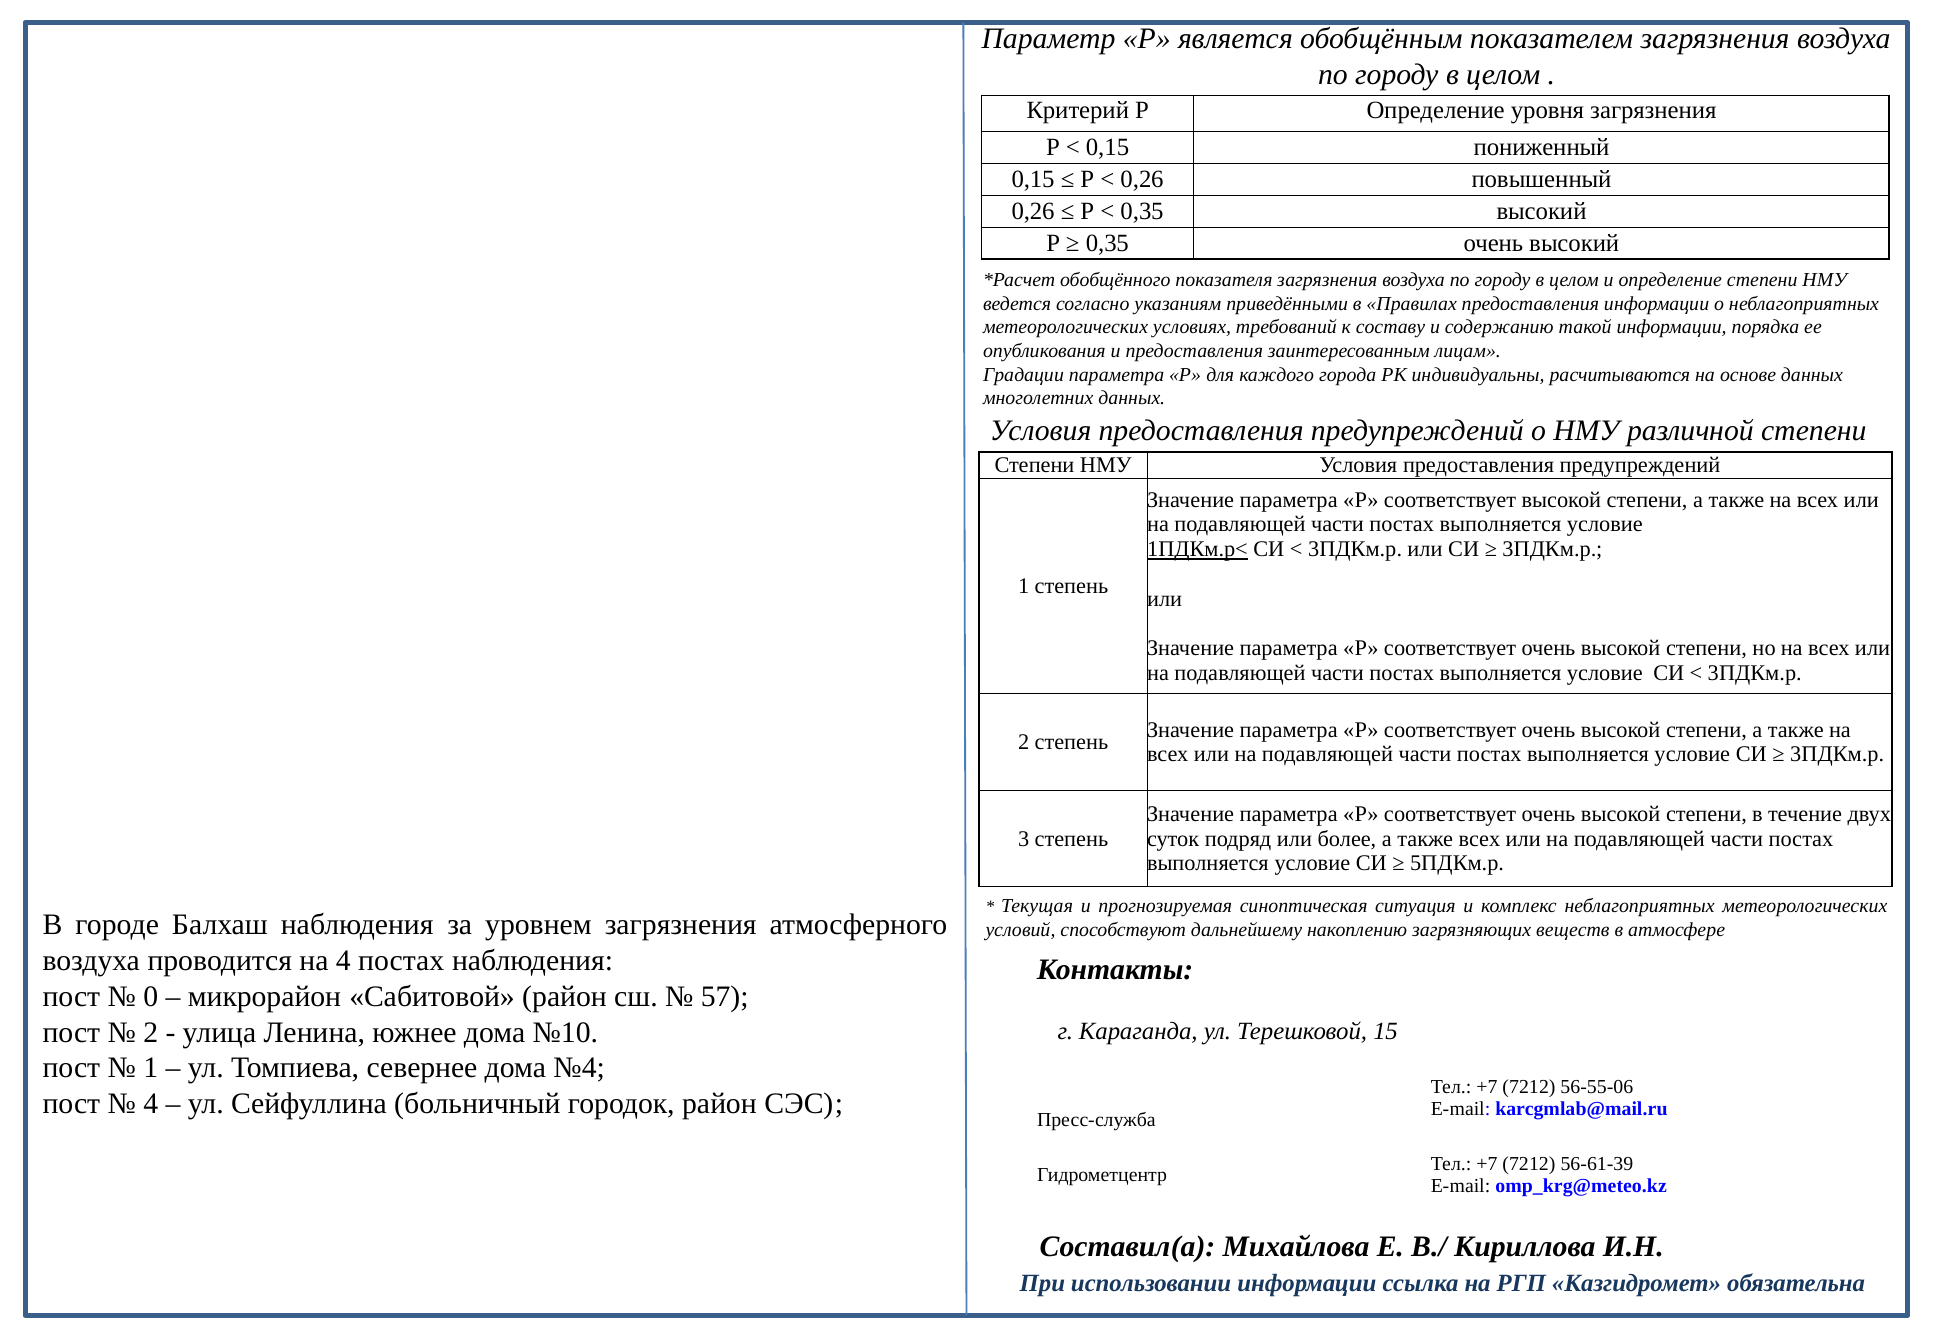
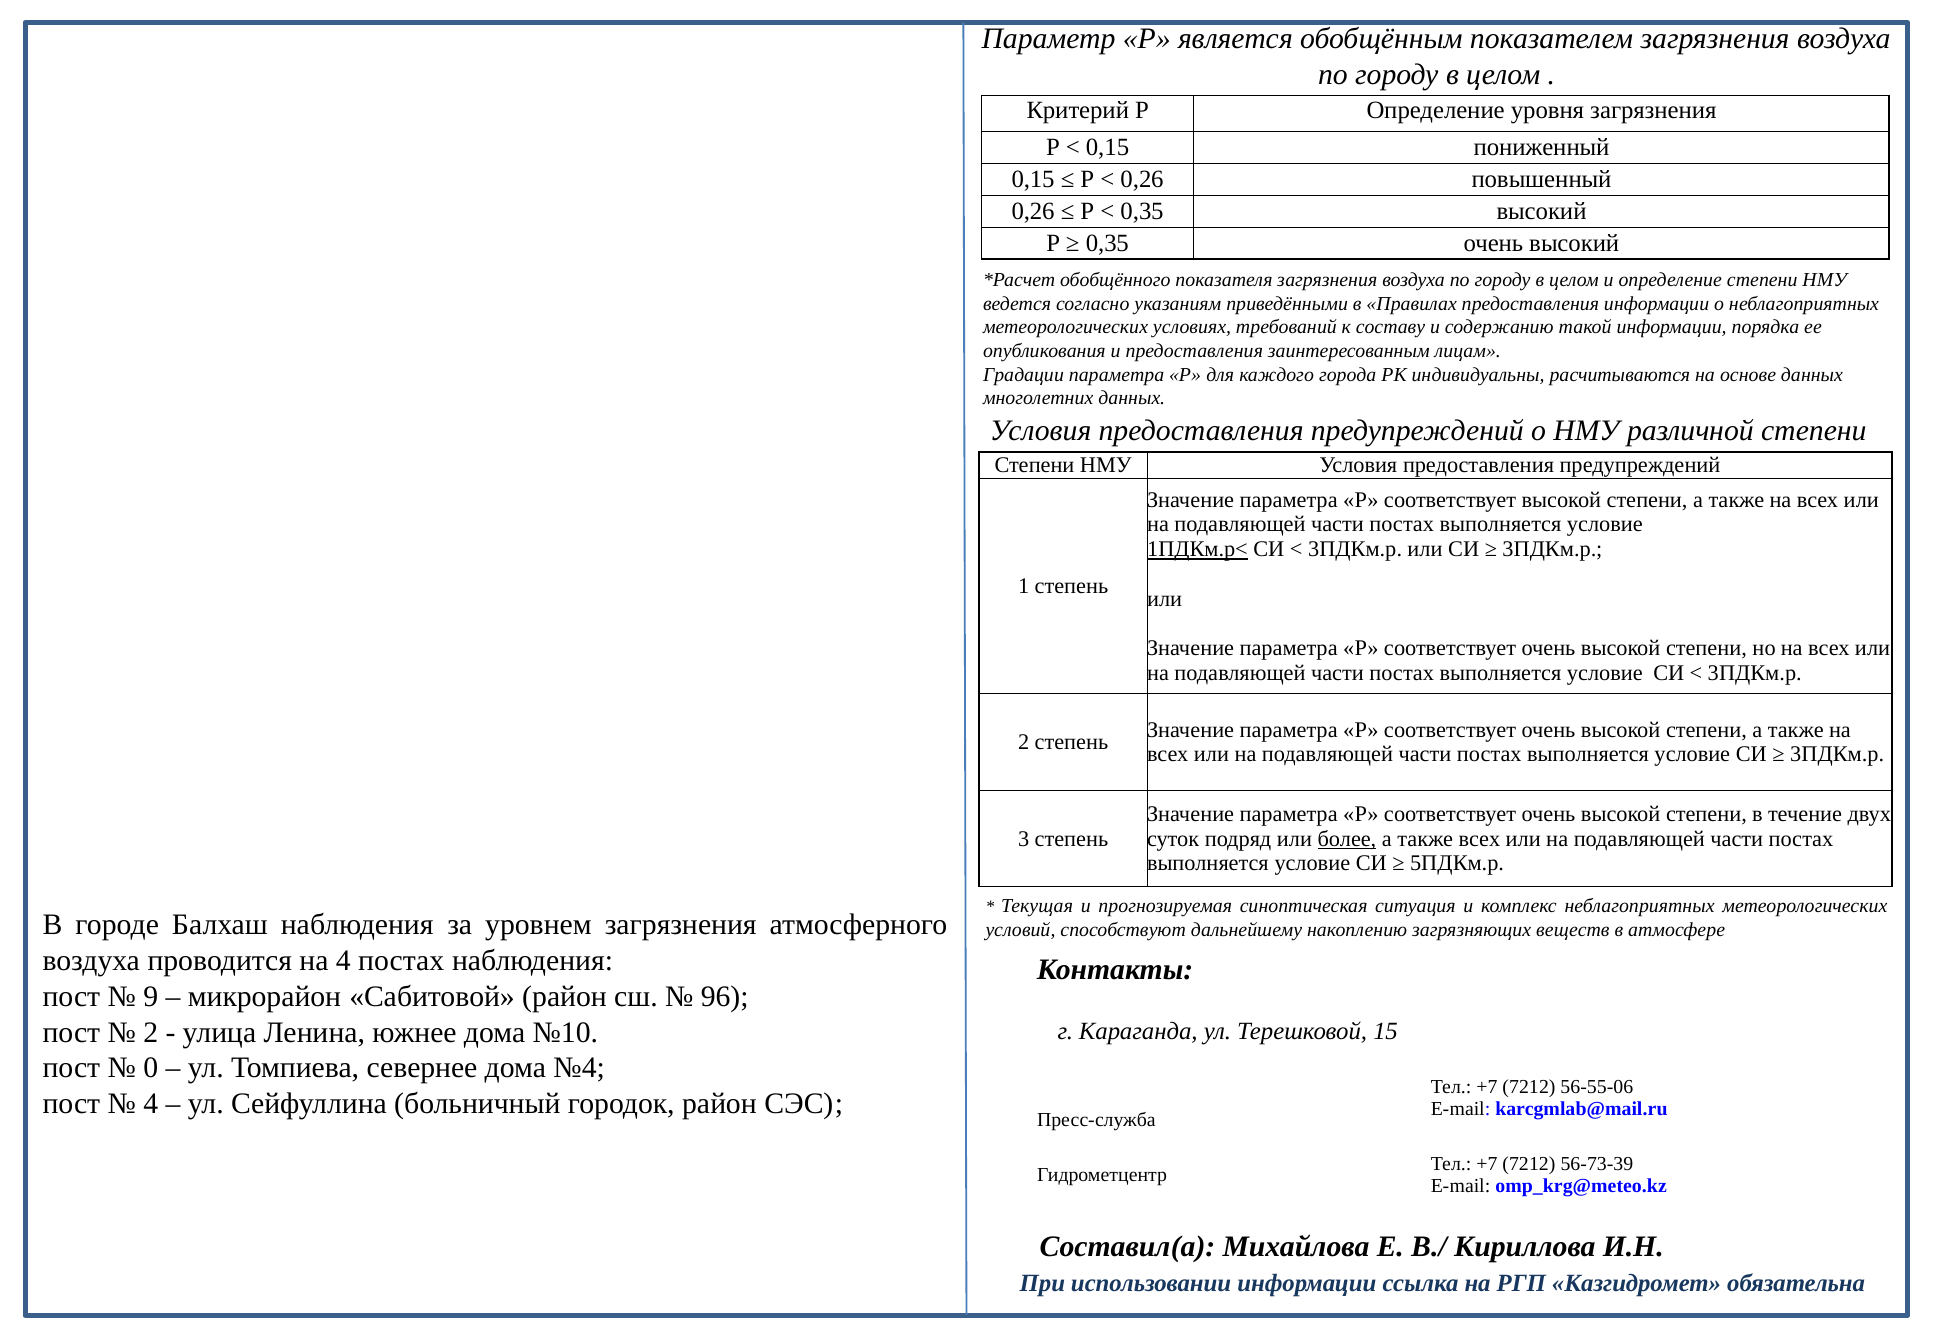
более underline: none -> present
0: 0 -> 9
57: 57 -> 96
1 at (151, 1068): 1 -> 0
56-61-39: 56-61-39 -> 56-73-39
